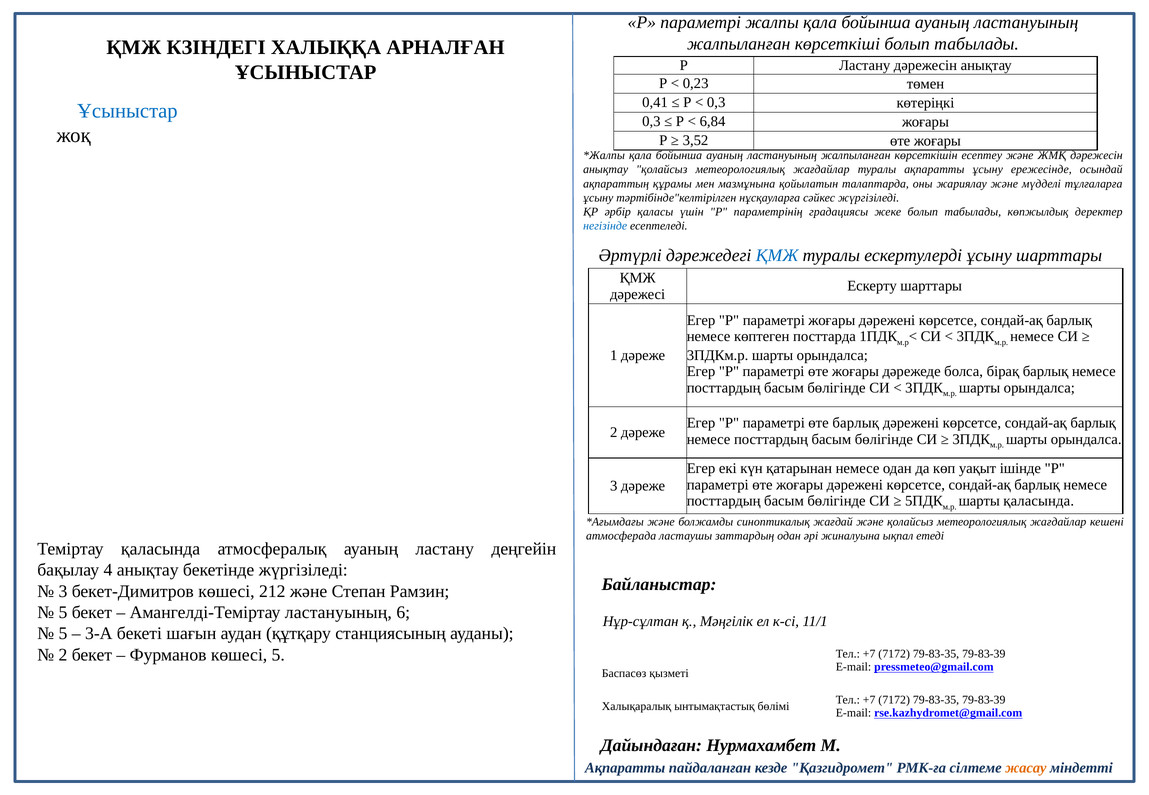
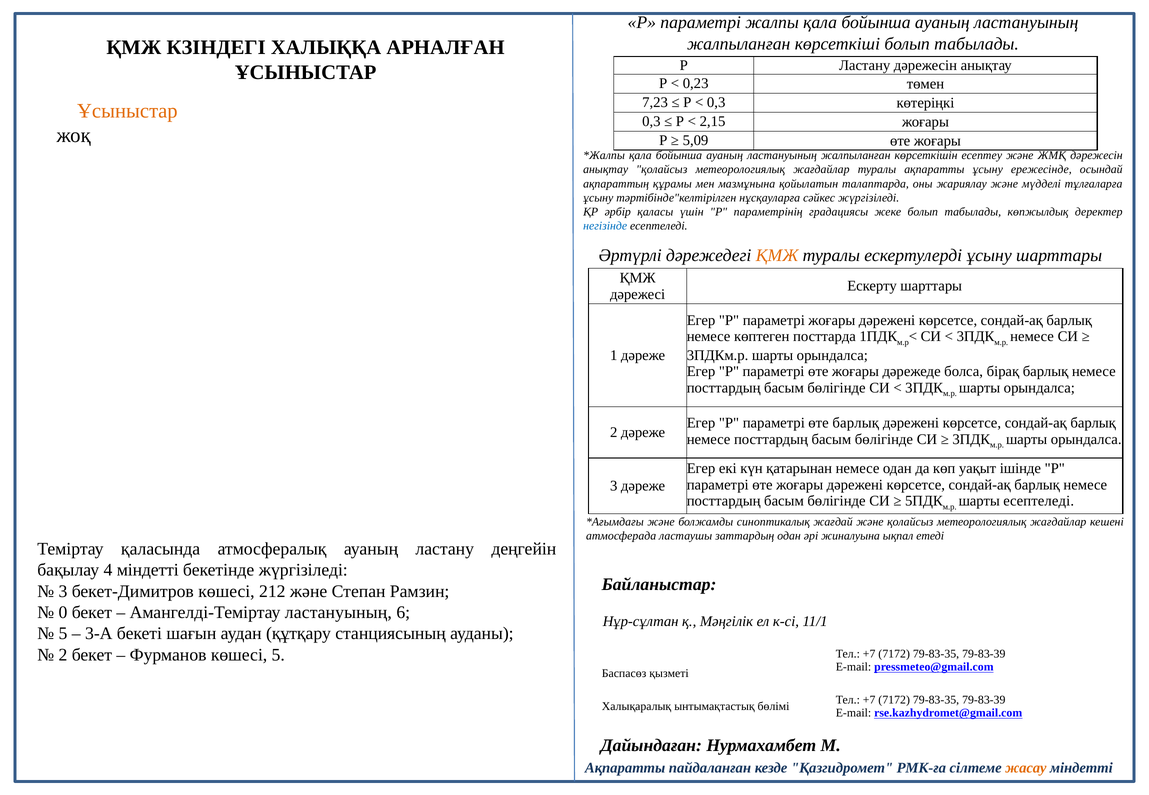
0,41: 0,41 -> 7,23
Ұсыныстар at (127, 111) colour: blue -> orange
6,84: 6,84 -> 2,15
3,52: 3,52 -> 5,09
ҚМЖ at (777, 255) colour: blue -> orange
шарты қаласында: қаласында -> есептеледі
4 анықтау: анықтау -> міндетті
5 at (63, 613): 5 -> 0
